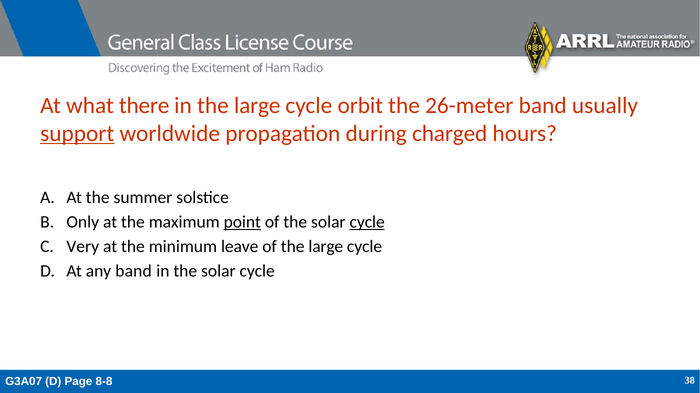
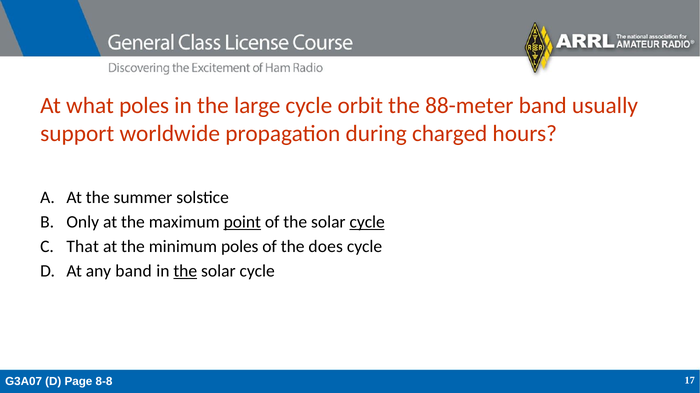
what there: there -> poles
26-meter: 26-meter -> 88-meter
support underline: present -> none
Very: Very -> That
minimum leave: leave -> poles
of the large: large -> does
the at (185, 272) underline: none -> present
38: 38 -> 17
